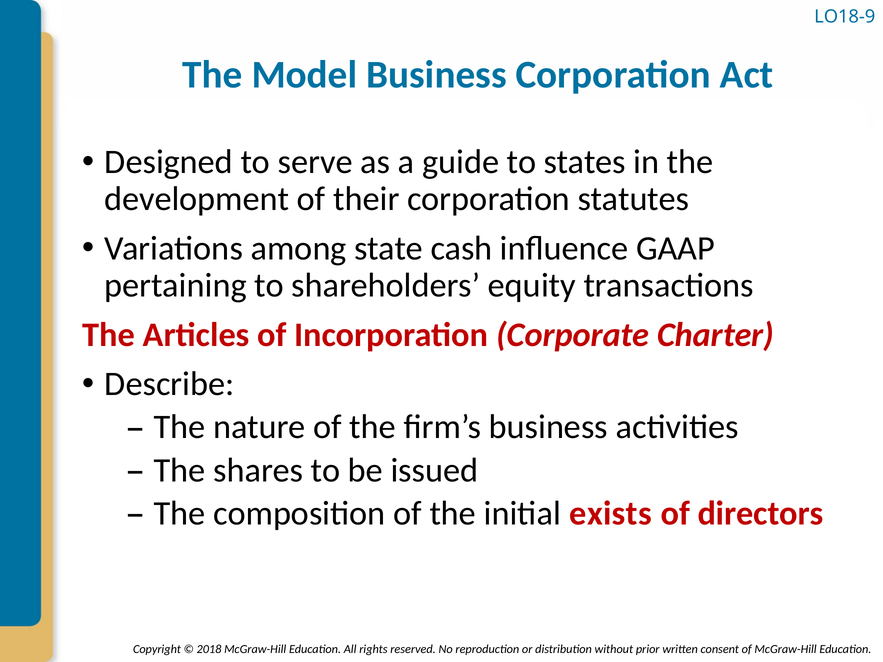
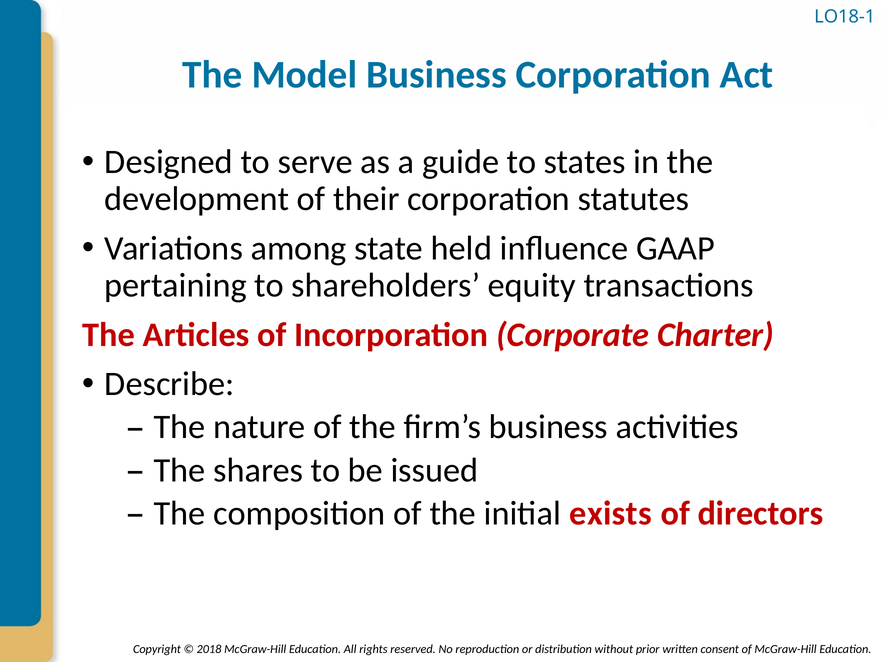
LO18-9: LO18-9 -> LO18-1
cash: cash -> held
